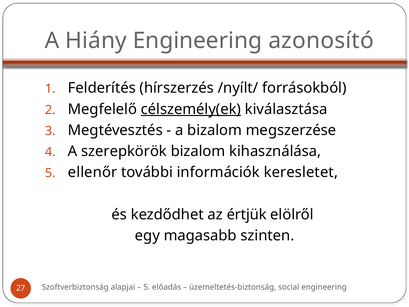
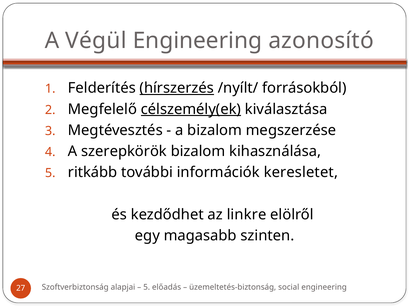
Hiány: Hiány -> Végül
hírszerzés underline: none -> present
ellenőr: ellenőr -> ritkább
értjük: értjük -> linkre
